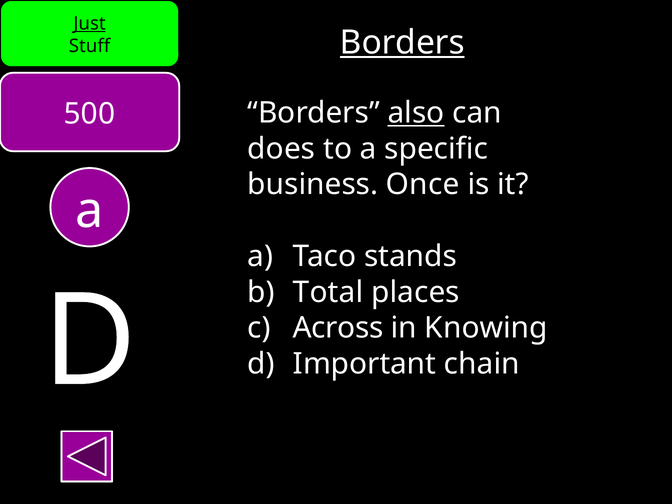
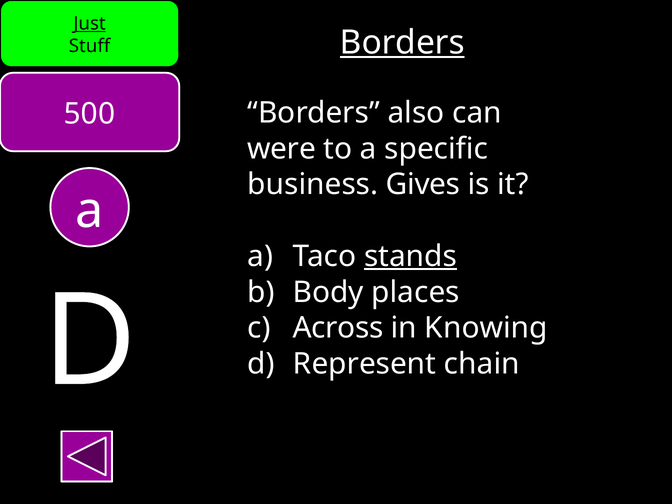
also underline: present -> none
does: does -> were
Once: Once -> Gives
stands underline: none -> present
Total: Total -> Body
Important: Important -> Represent
